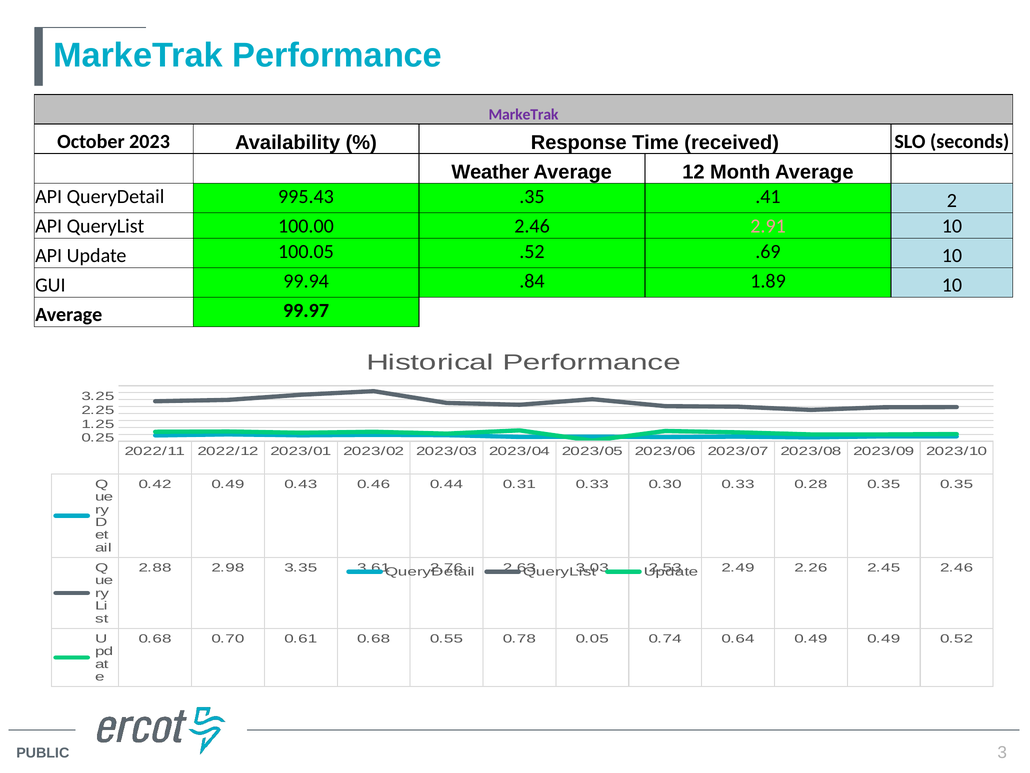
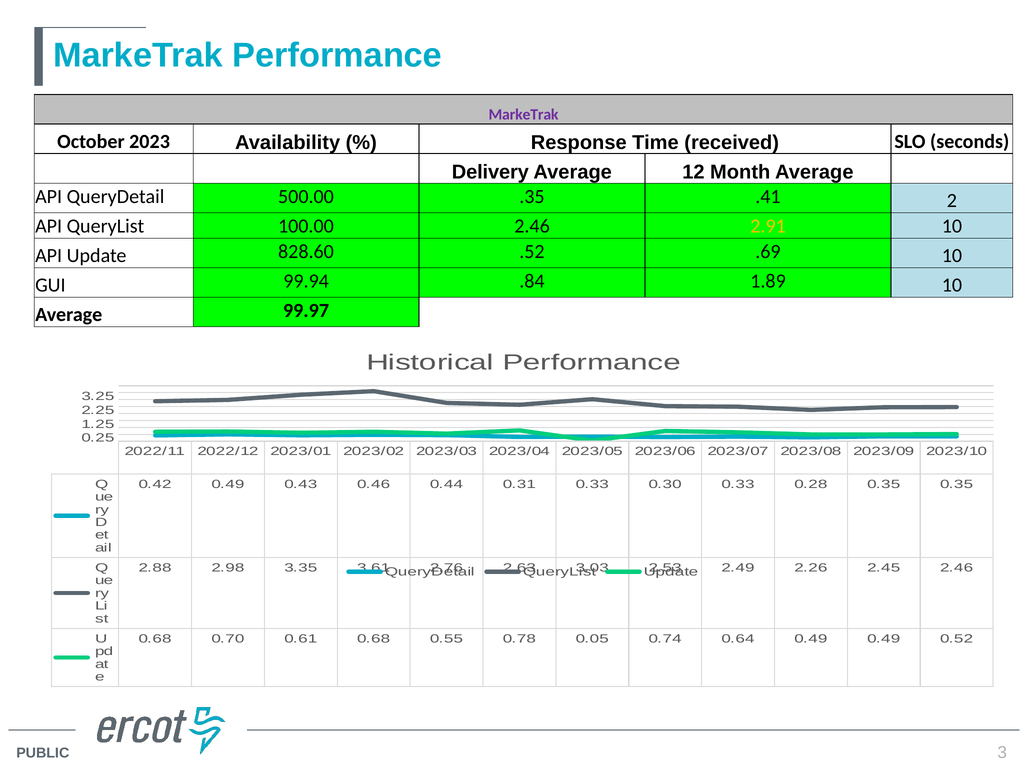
Weather: Weather -> Delivery
995.43: 995.43 -> 500.00
2.91 colour: pink -> yellow
100.05: 100.05 -> 828.60
